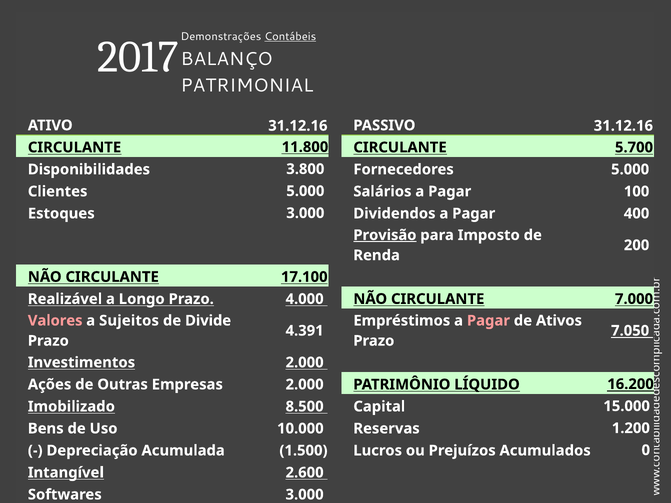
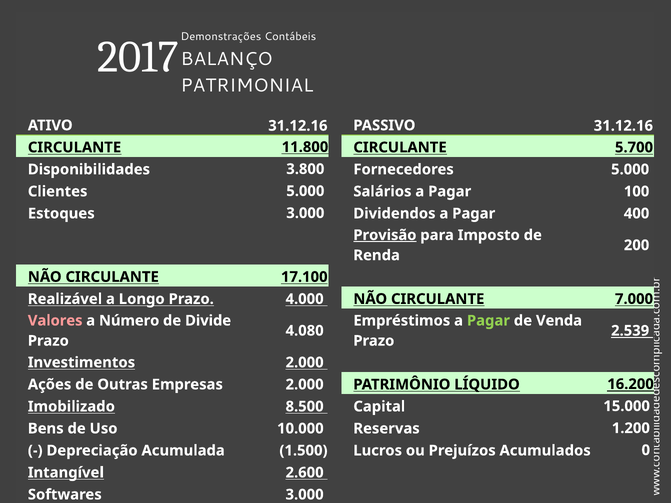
Contábeis underline: present -> none
Sujeitos: Sujeitos -> Número
Pagar at (488, 321) colour: pink -> light green
Ativos: Ativos -> Venda
4.391: 4.391 -> 4.080
7.050: 7.050 -> 2.539
